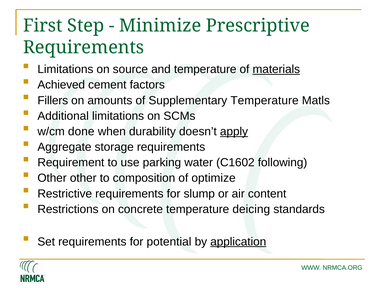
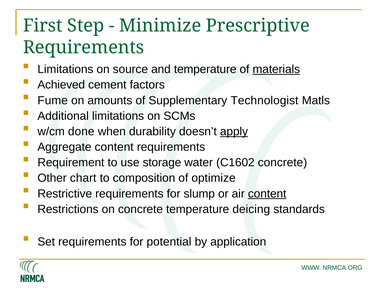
Fillers: Fillers -> Fume
Supplementary Temperature: Temperature -> Technologist
Aggregate storage: storage -> content
parking: parking -> storage
C1602 following: following -> concrete
Other other: other -> chart
content at (267, 194) underline: none -> present
application underline: present -> none
